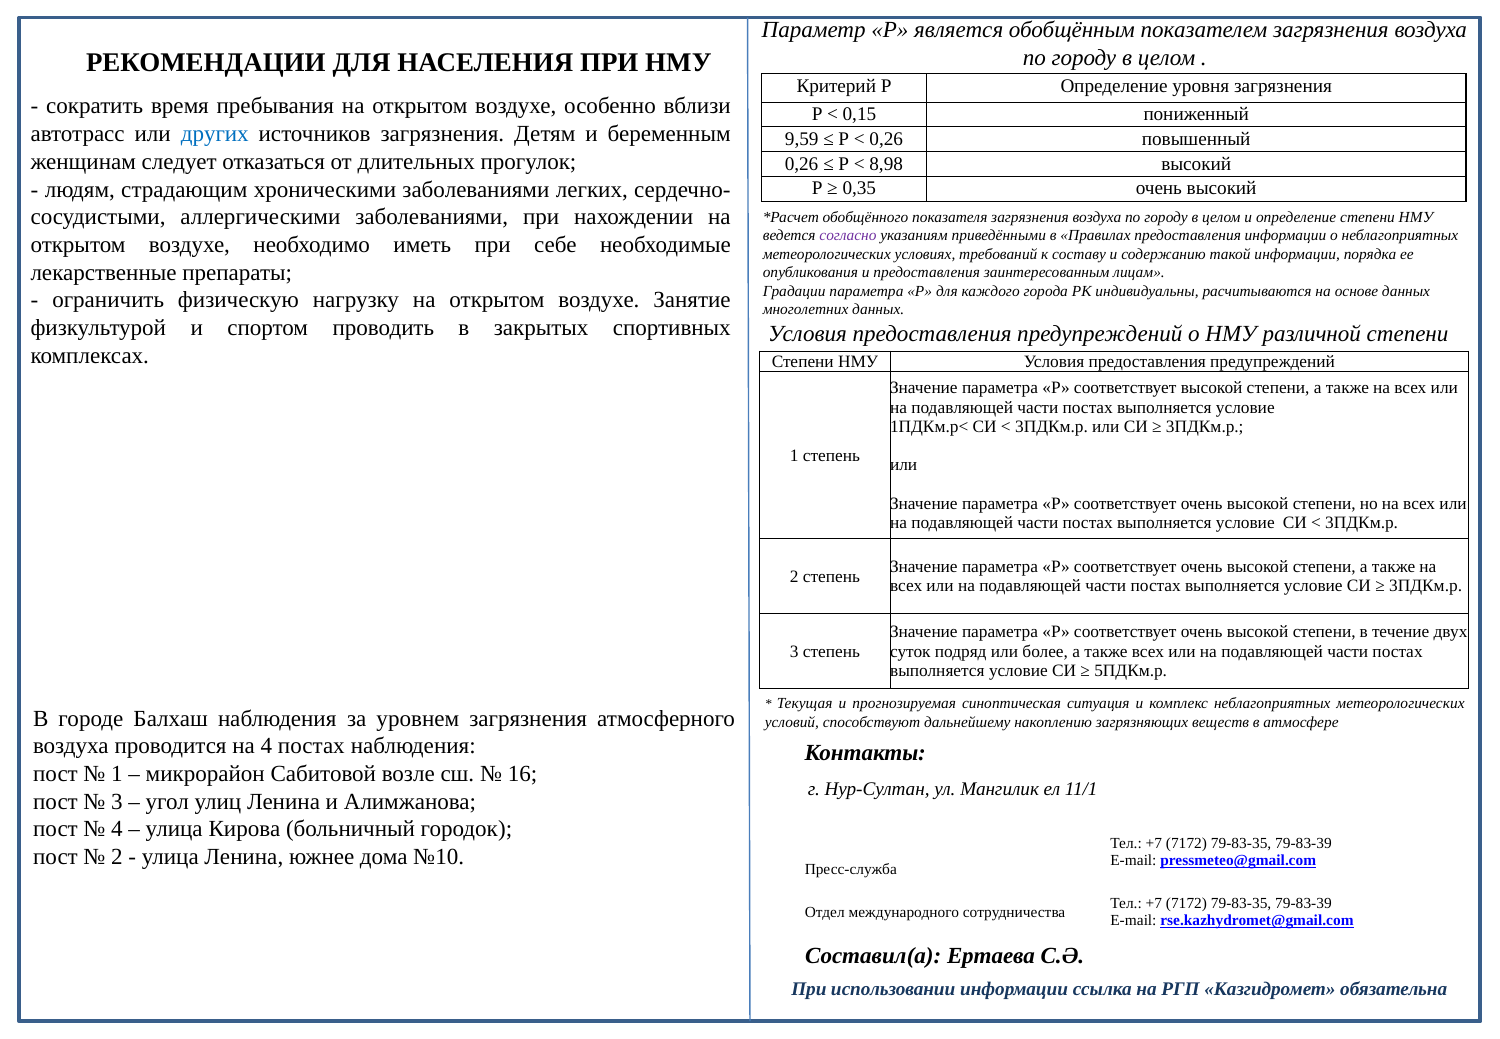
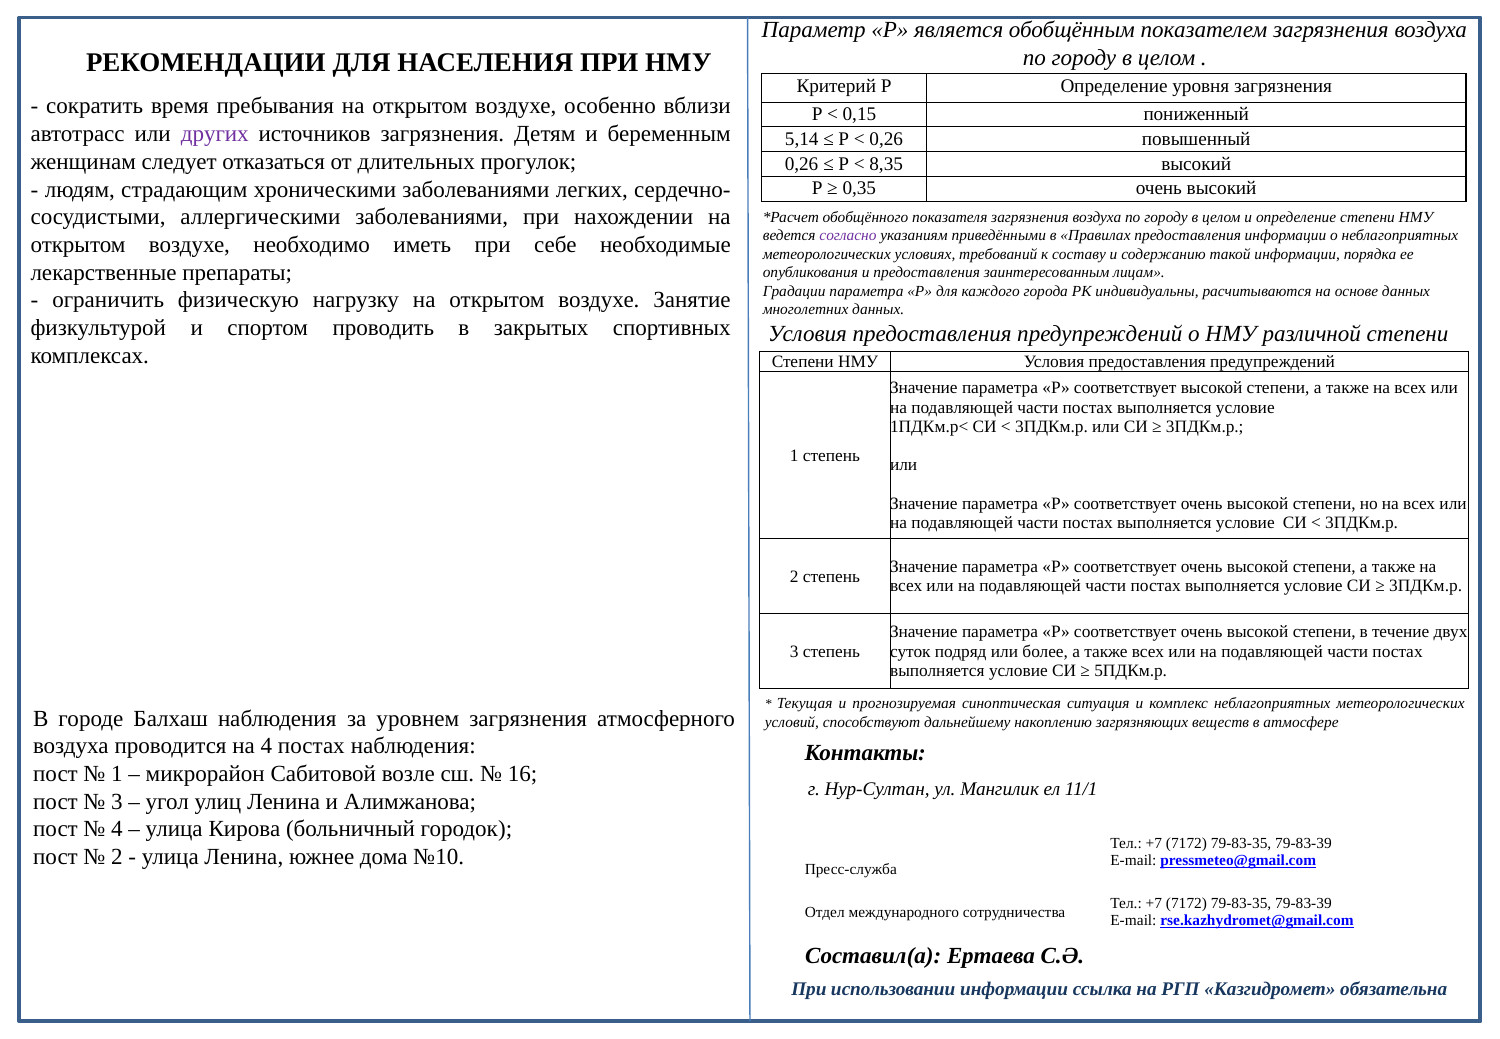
других colour: blue -> purple
9,59: 9,59 -> 5,14
8,98: 8,98 -> 8,35
